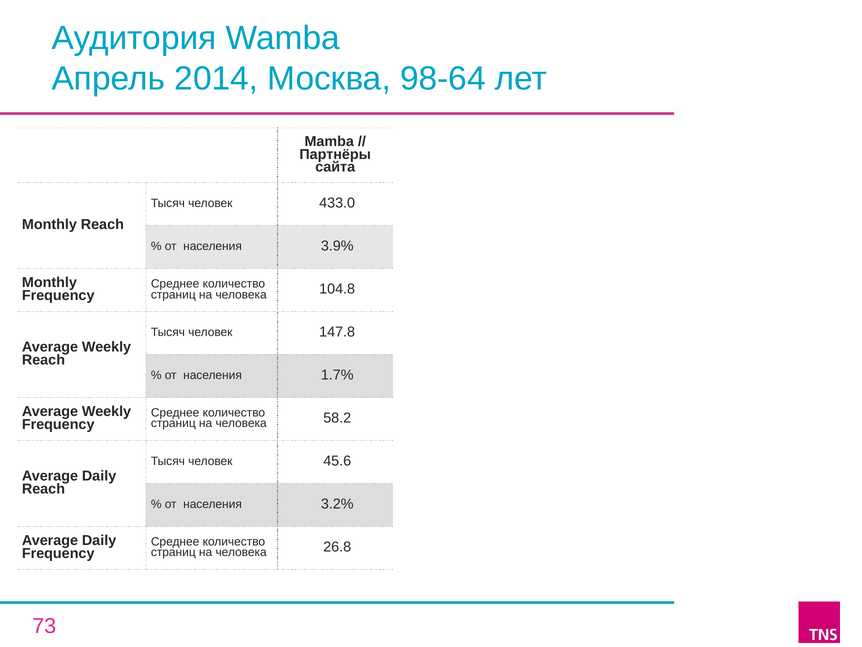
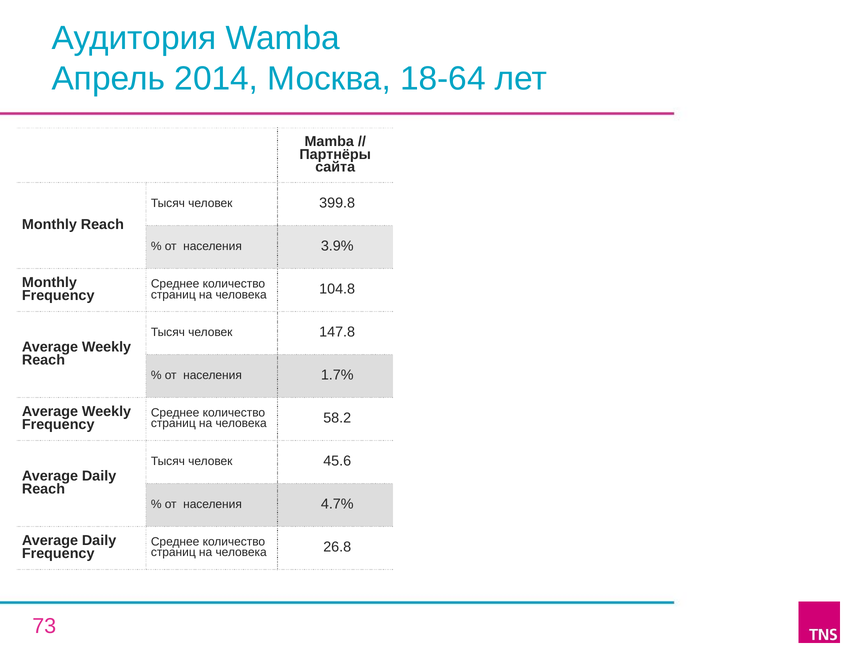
98-64: 98-64 -> 18-64
433.0: 433.0 -> 399.8
3.2%: 3.2% -> 4.7%
